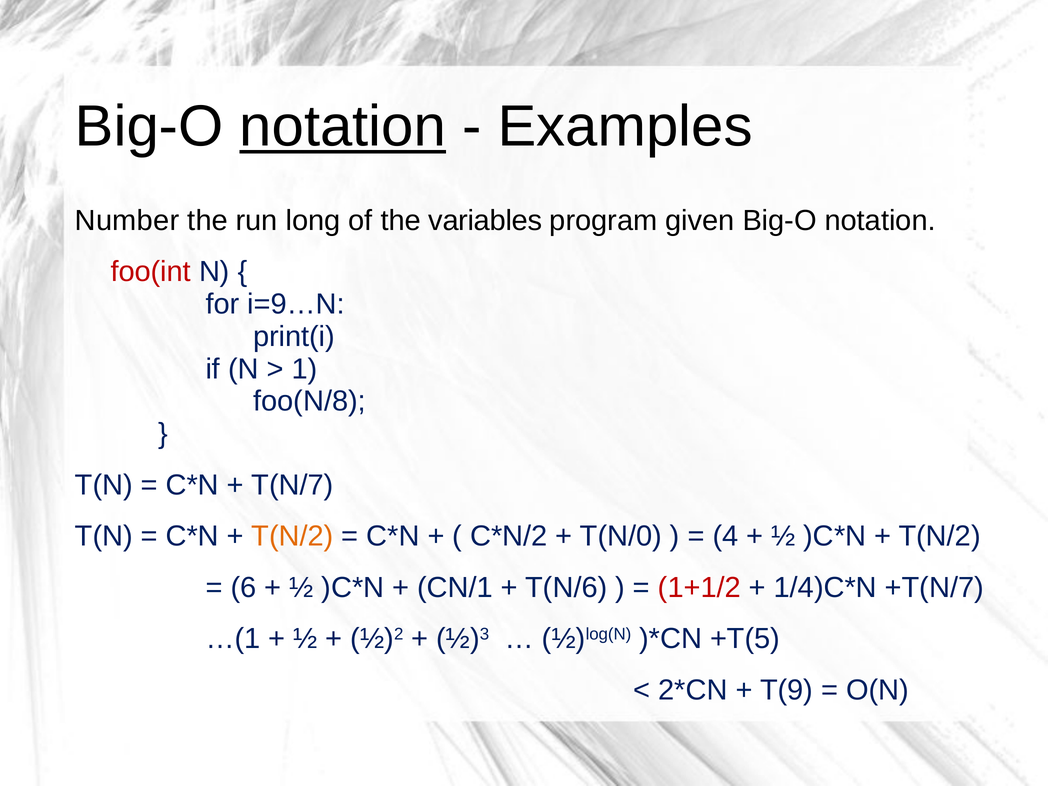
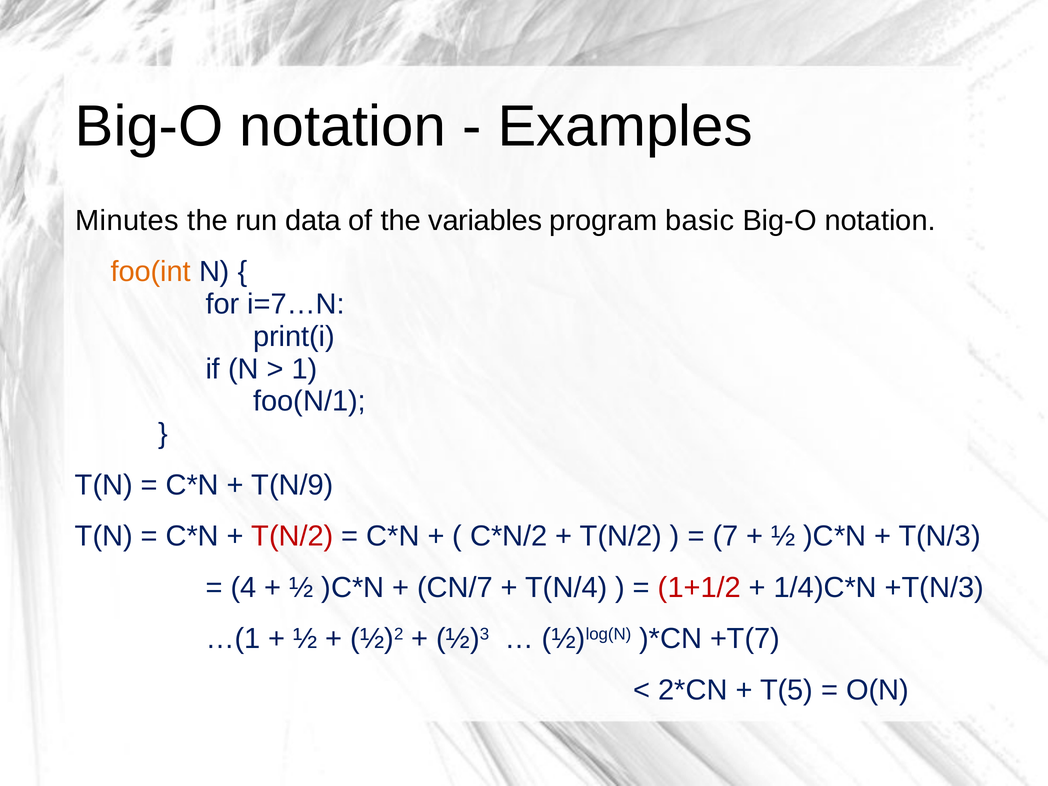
notation at (343, 127) underline: present -> none
Number: Number -> Minutes
long: long -> data
given: given -> basic
foo(int colour: red -> orange
i=9…N: i=9…N -> i=7…N
foo(N/8: foo(N/8 -> foo(N/1
T(N/7: T(N/7 -> T(N/9
T(N/2 at (292, 536) colour: orange -> red
T(N/0 at (621, 536): T(N/0 -> T(N/2
4: 4 -> 7
T(N/2 at (940, 536): T(N/2 -> T(N/3
6: 6 -> 4
CN/1: CN/1 -> CN/7
T(N/6: T(N/6 -> T(N/4
+T(N/7: +T(N/7 -> +T(N/3
+T(5: +T(5 -> +T(7
T(9: T(9 -> T(5
